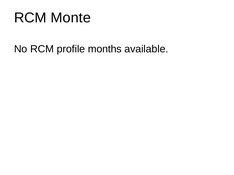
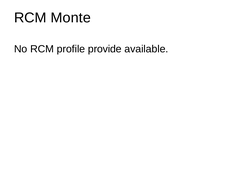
months: months -> provide
